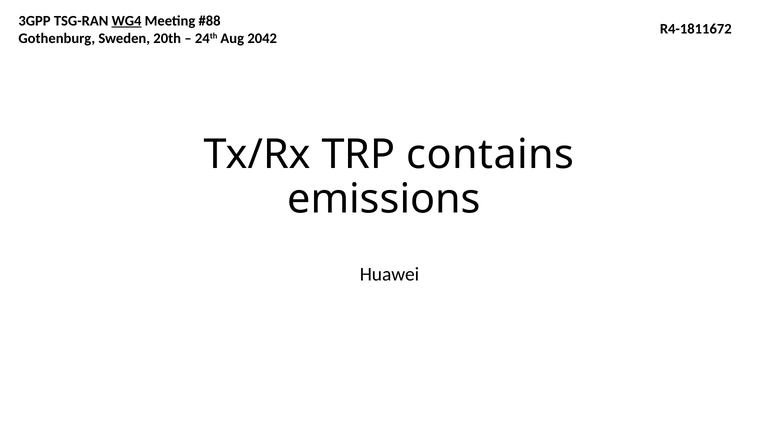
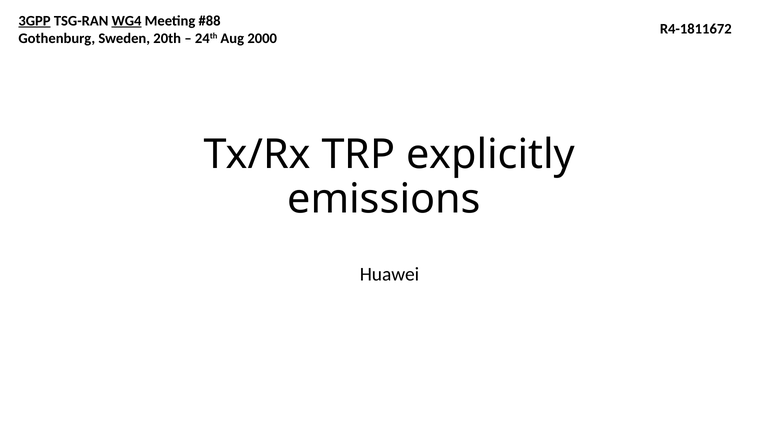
3GPP underline: none -> present
2042: 2042 -> 2000
contains: contains -> explicitly
